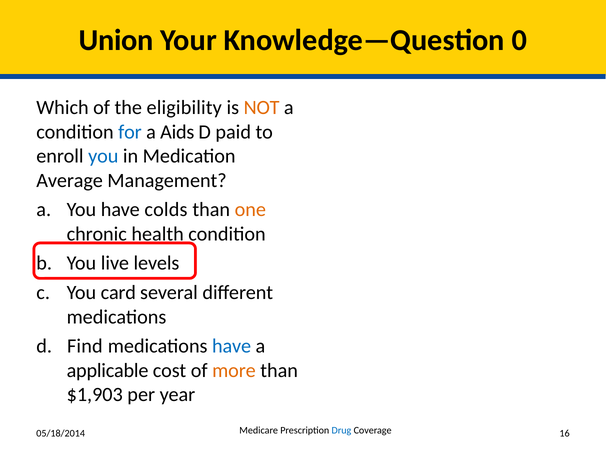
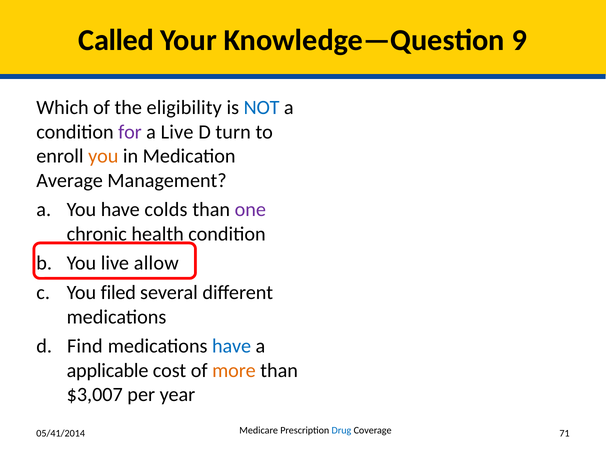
Union: Union -> Called
0: 0 -> 9
NOT colour: orange -> blue
for colour: blue -> purple
a Aids: Aids -> Live
paid: paid -> turn
you at (103, 156) colour: blue -> orange
one colour: orange -> purple
levels: levels -> allow
card: card -> filed
$1,903: $1,903 -> $3,007
05/18/2014: 05/18/2014 -> 05/41/2014
16: 16 -> 71
